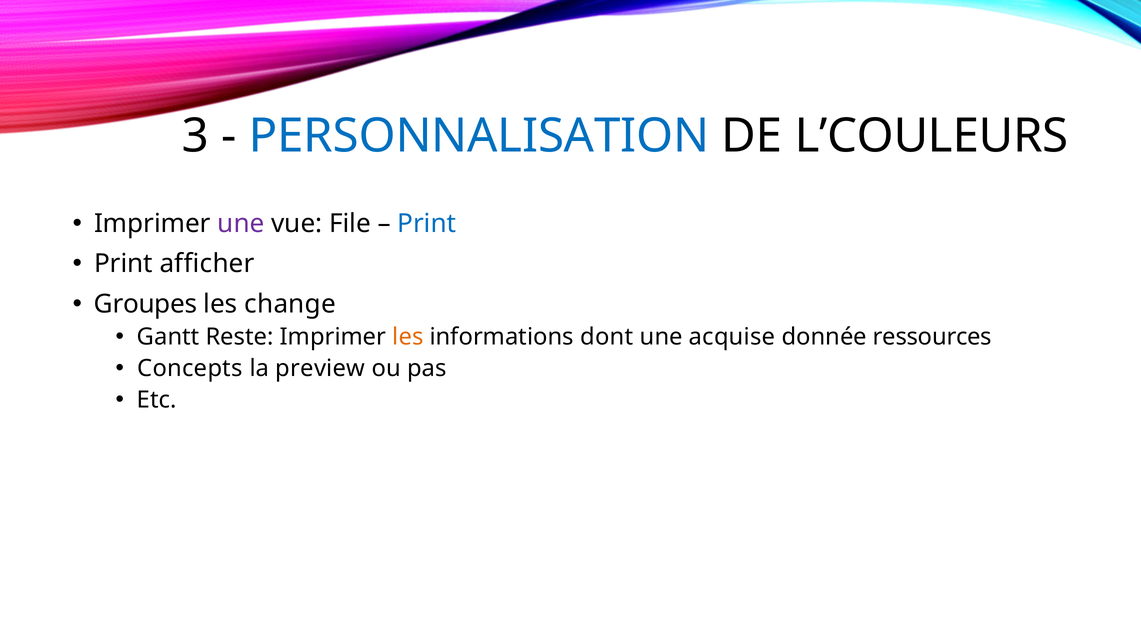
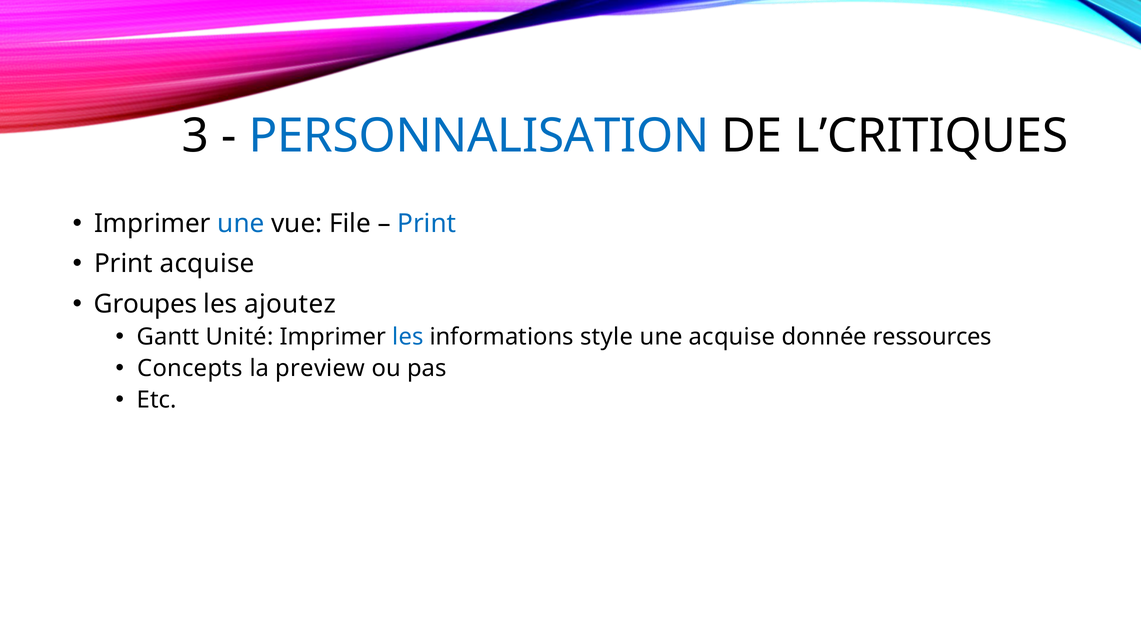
L’COULEURS: L’COULEURS -> L’CRITIQUES
une at (241, 224) colour: purple -> blue
Print afficher: afficher -> acquise
change: change -> ajoutez
Reste: Reste -> Unité
les at (408, 337) colour: orange -> blue
dont: dont -> style
